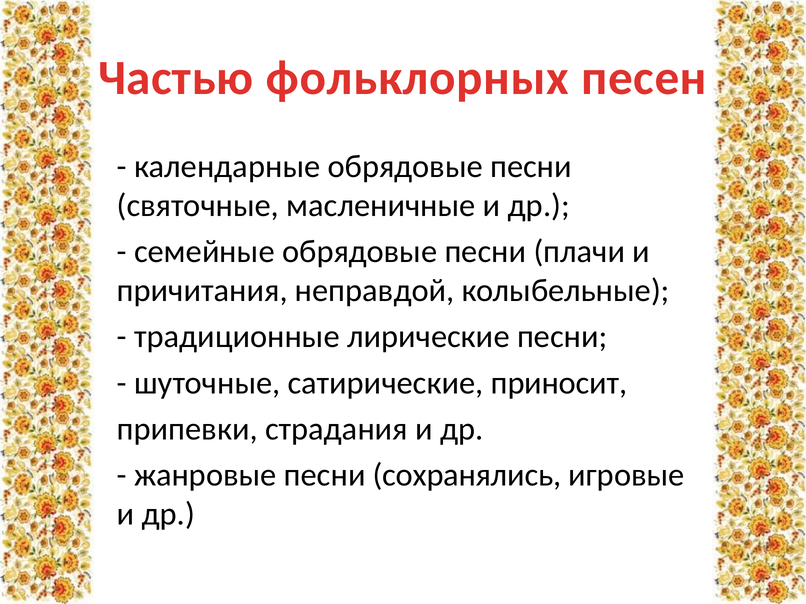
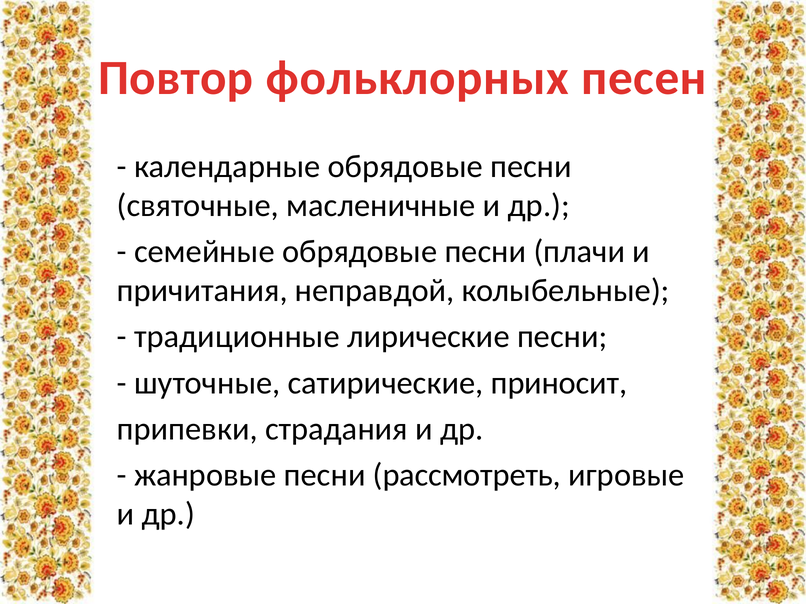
Частью: Частью -> Повтор
сохранялись: сохранялись -> рассмотреть
